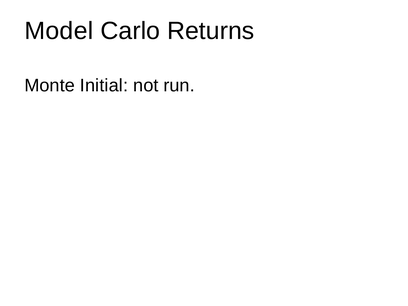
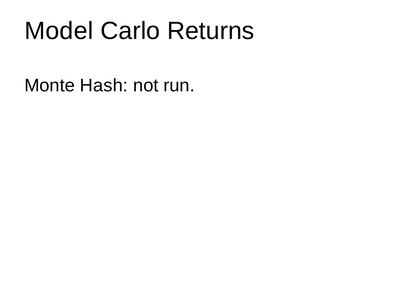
Initial: Initial -> Hash
